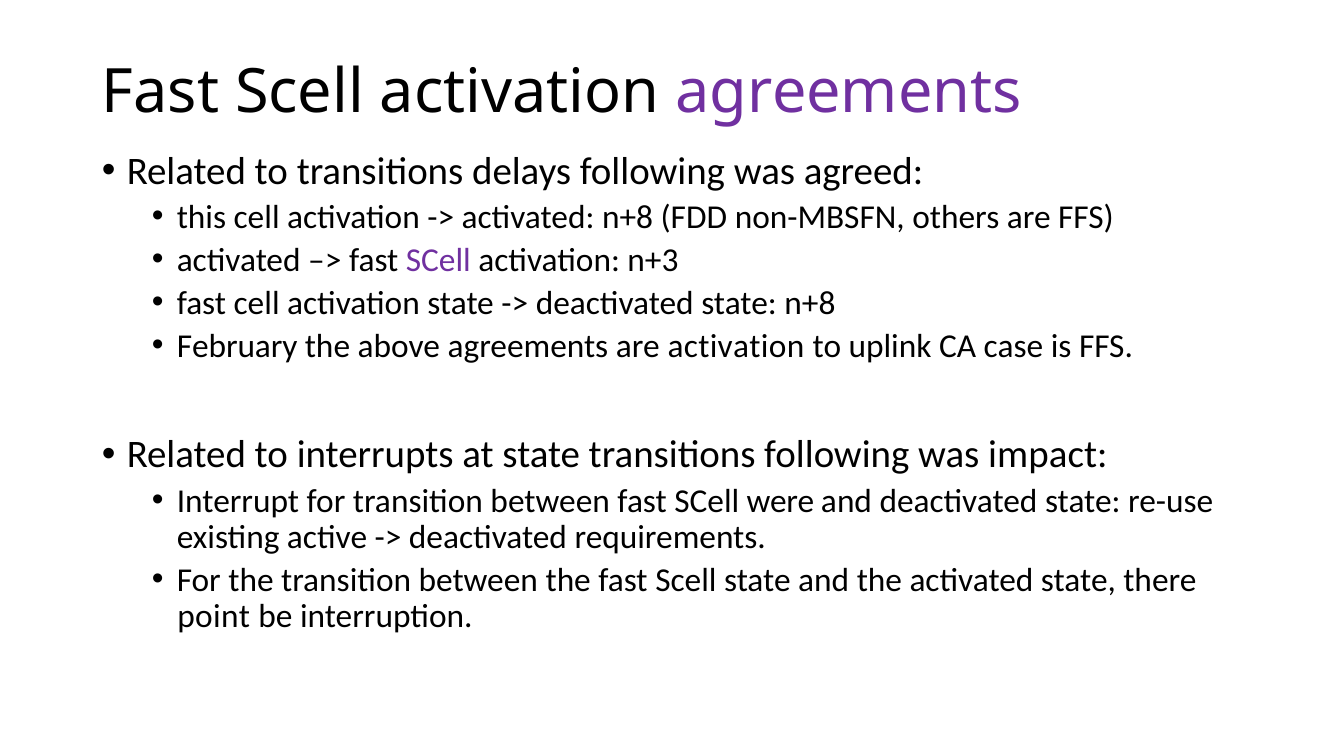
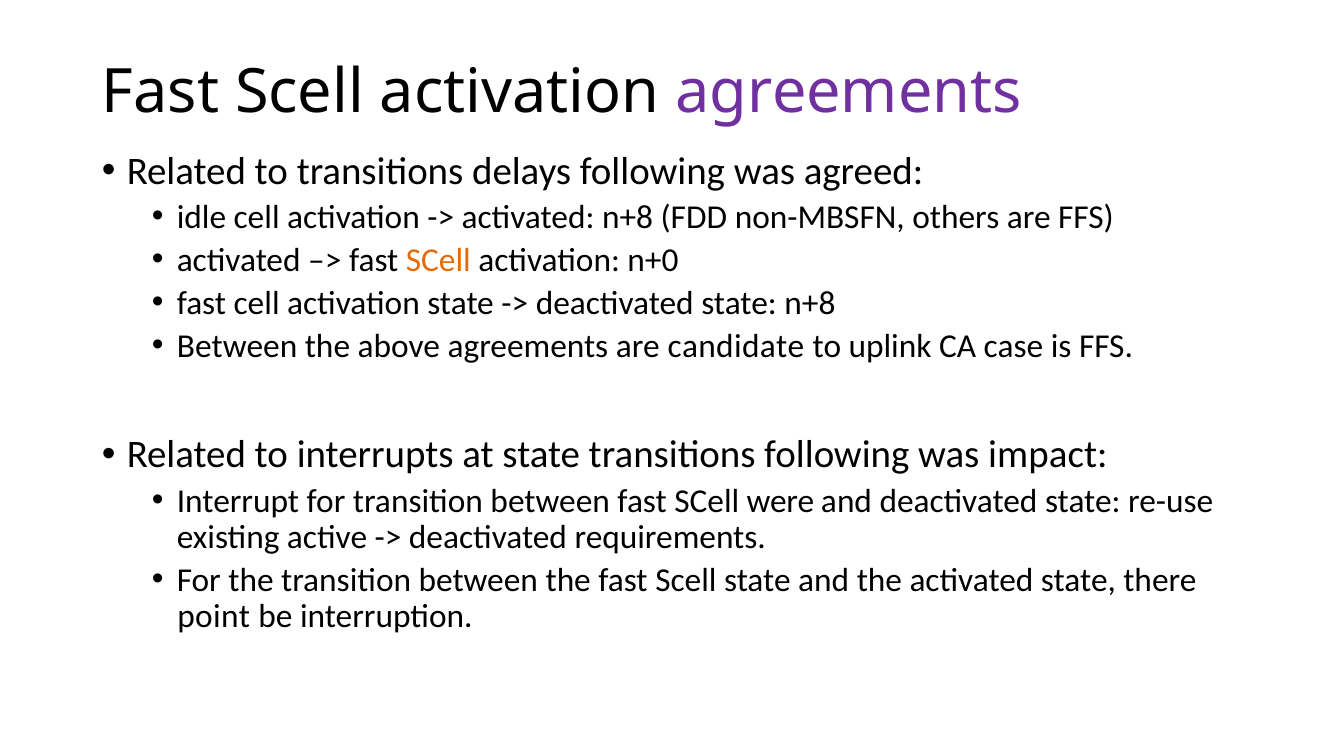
this: this -> idle
SCell at (438, 260) colour: purple -> orange
n+3: n+3 -> n+0
February at (237, 346): February -> Between
are activation: activation -> candidate
